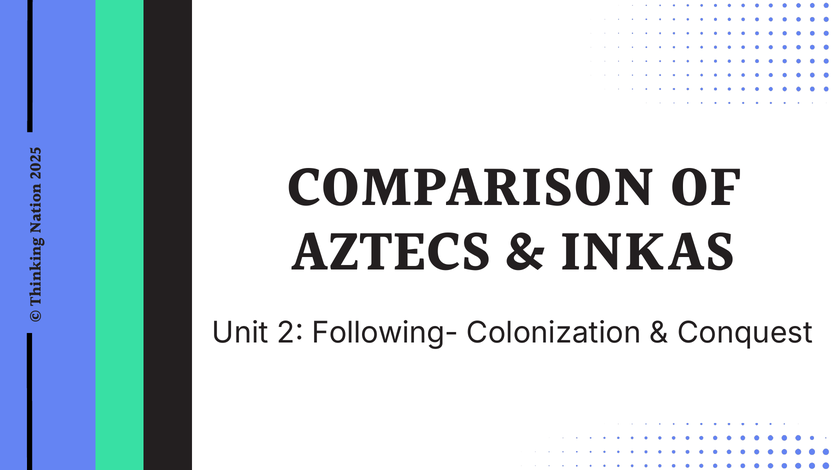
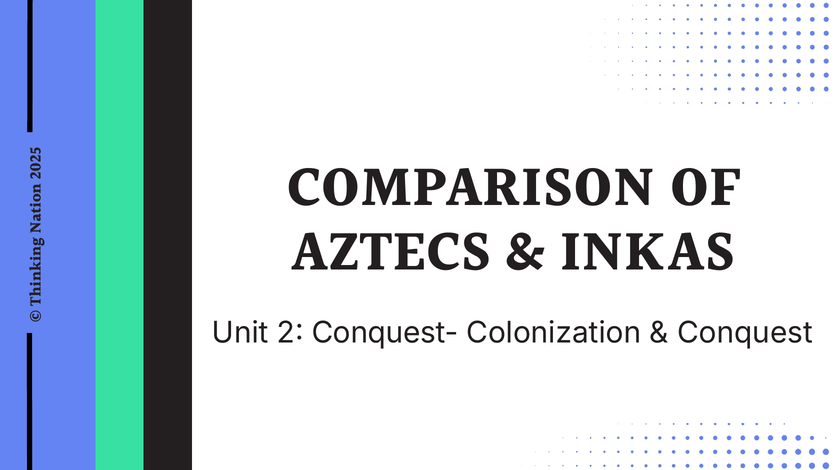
Following-: Following- -> Conquest-
